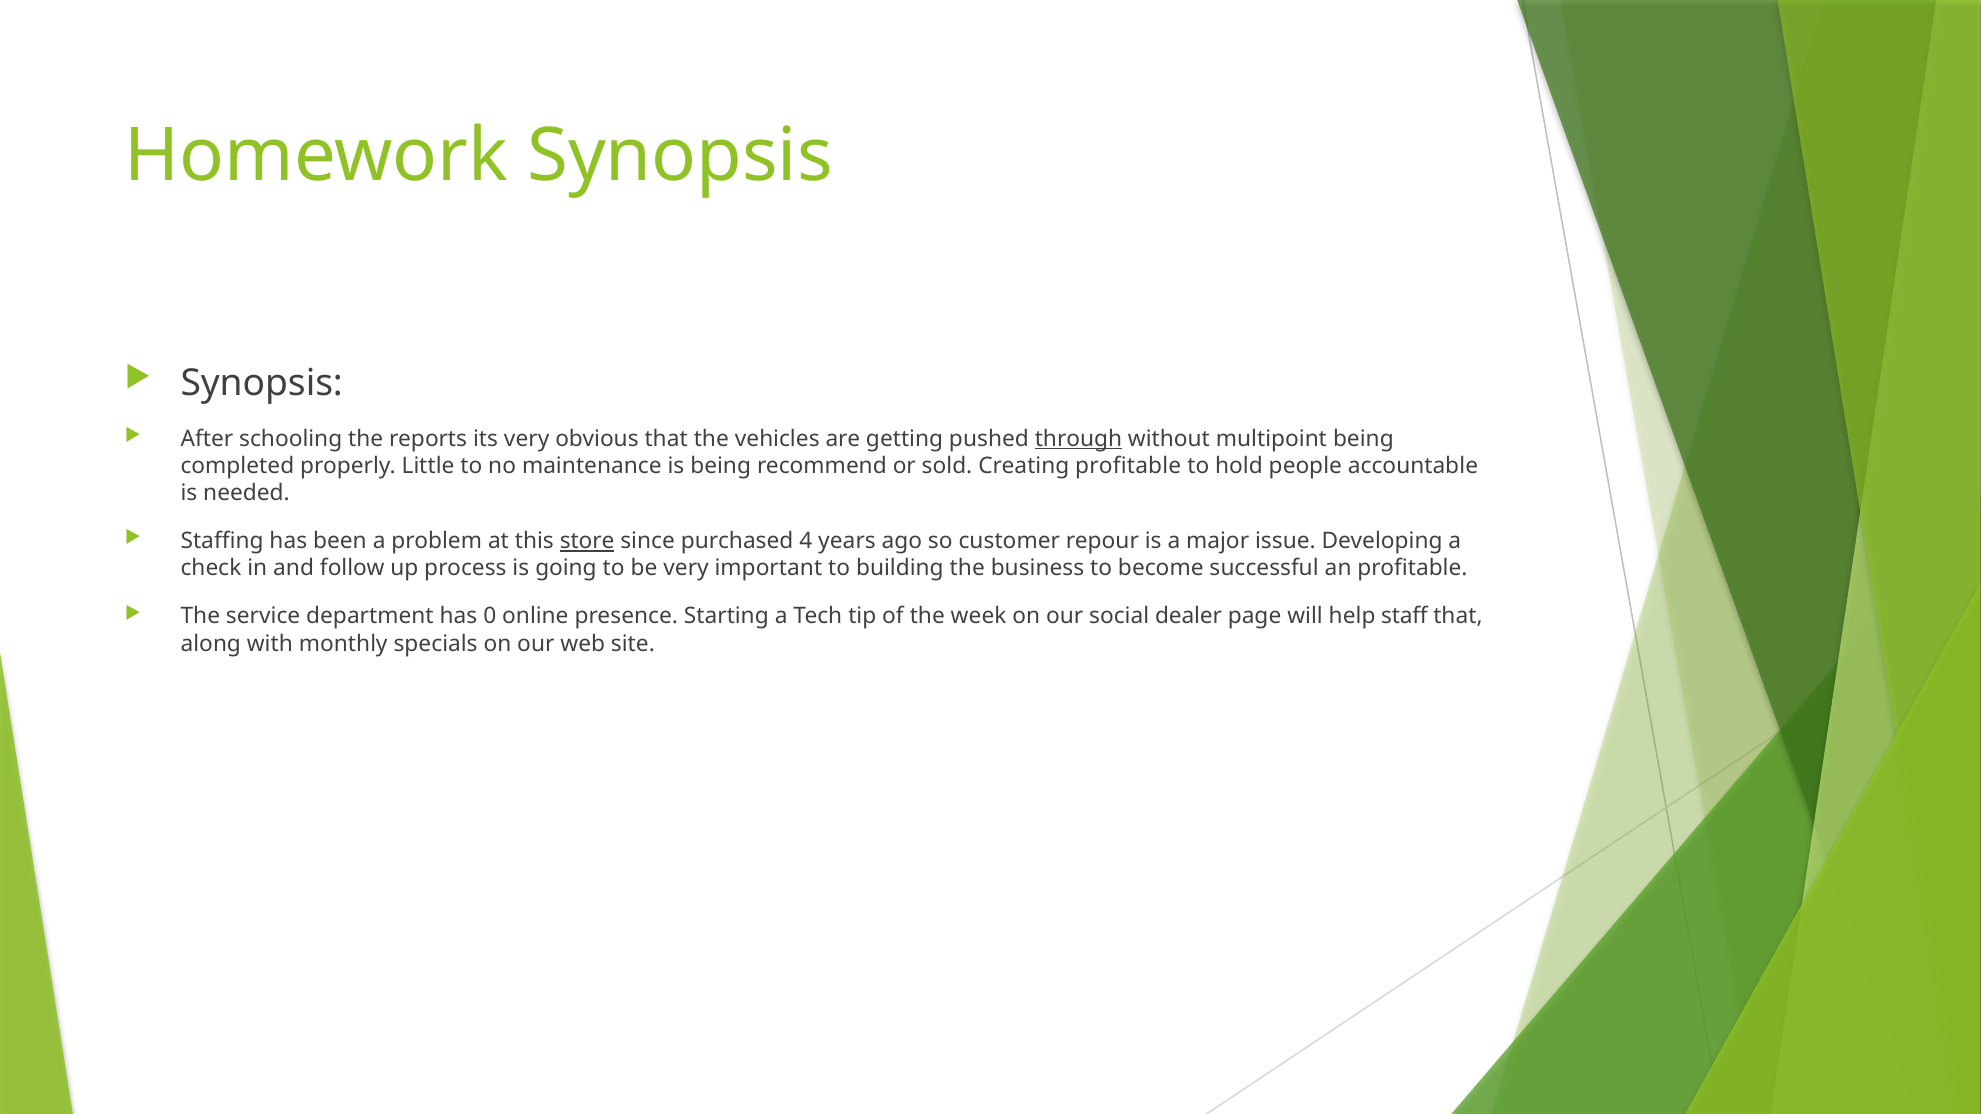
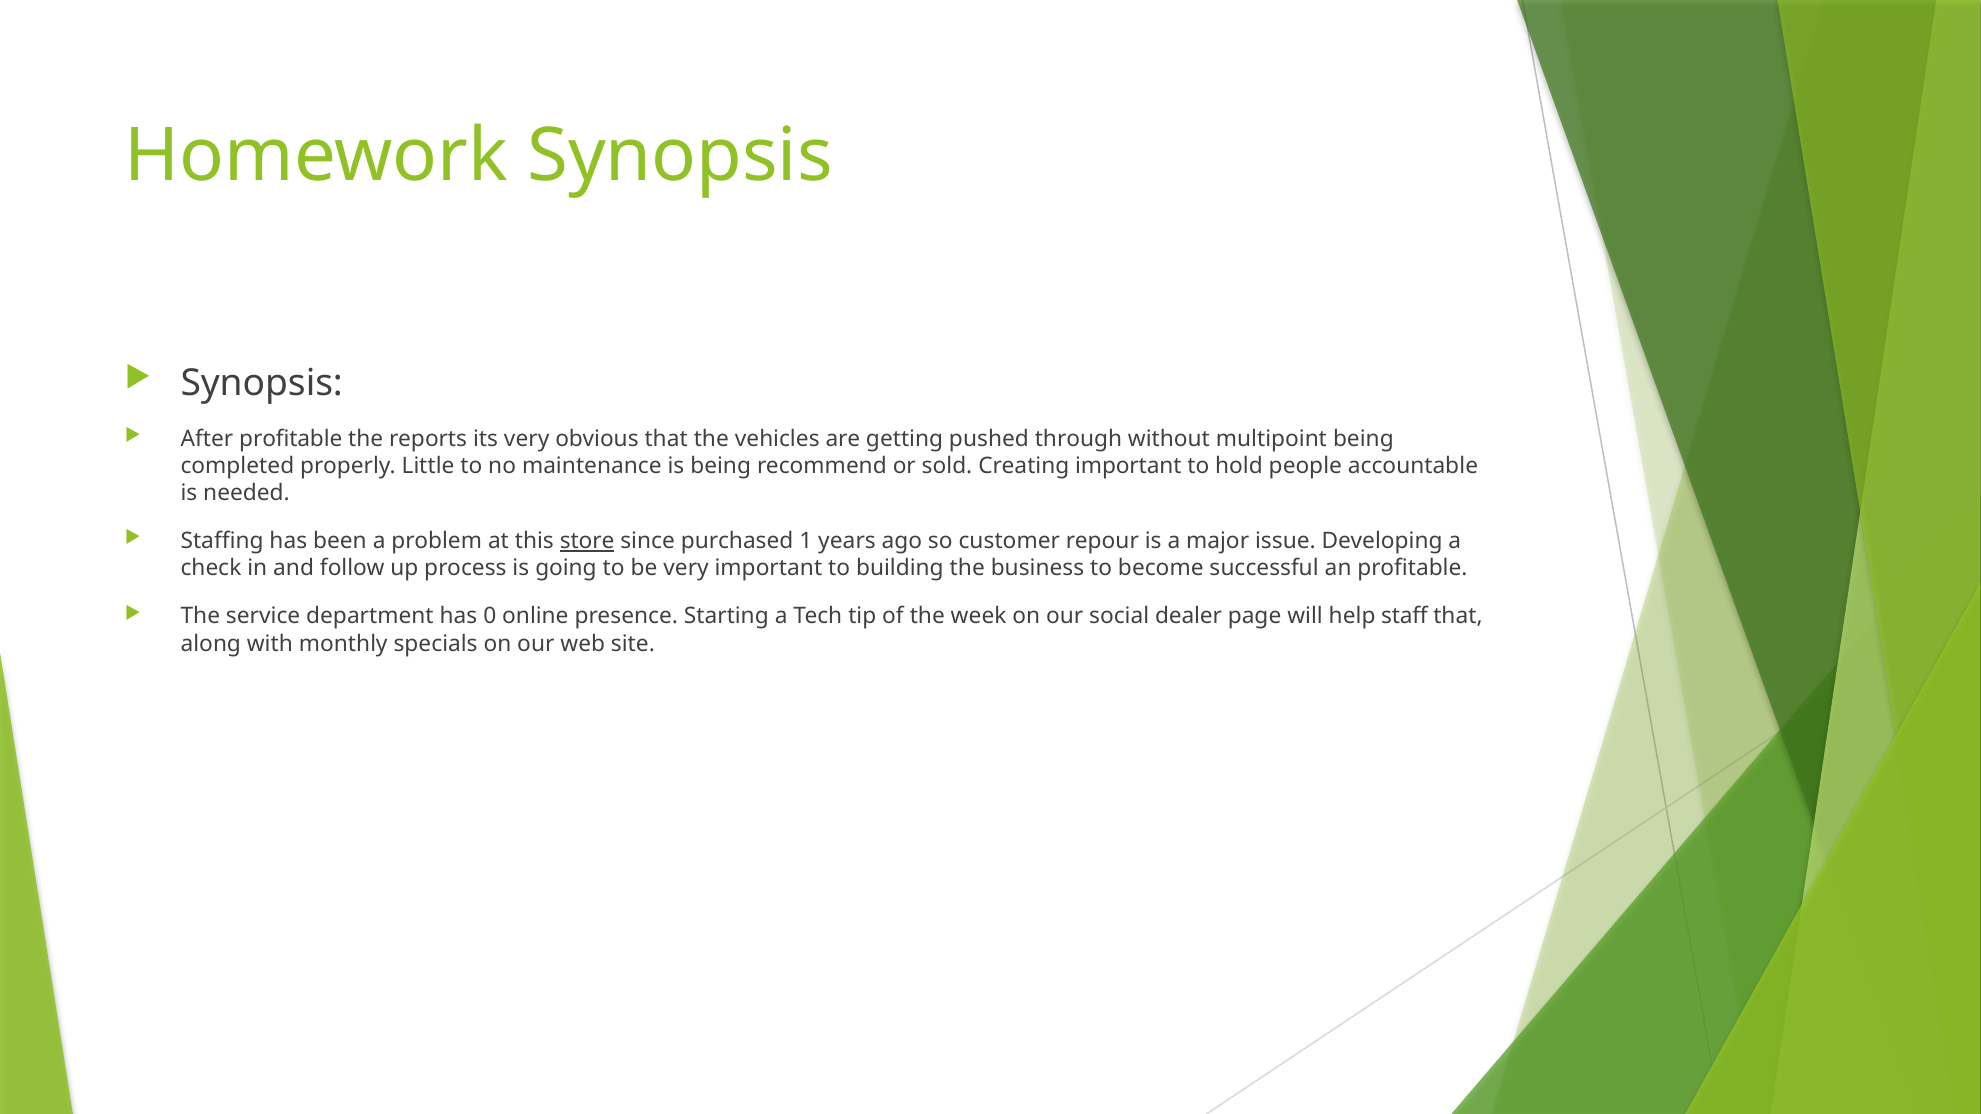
After schooling: schooling -> profitable
through underline: present -> none
Creating profitable: profitable -> important
4: 4 -> 1
